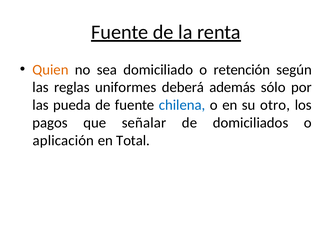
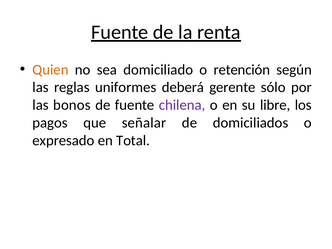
además: además -> gerente
pueda: pueda -> bonos
chilena colour: blue -> purple
otro: otro -> libre
aplicación: aplicación -> expresado
